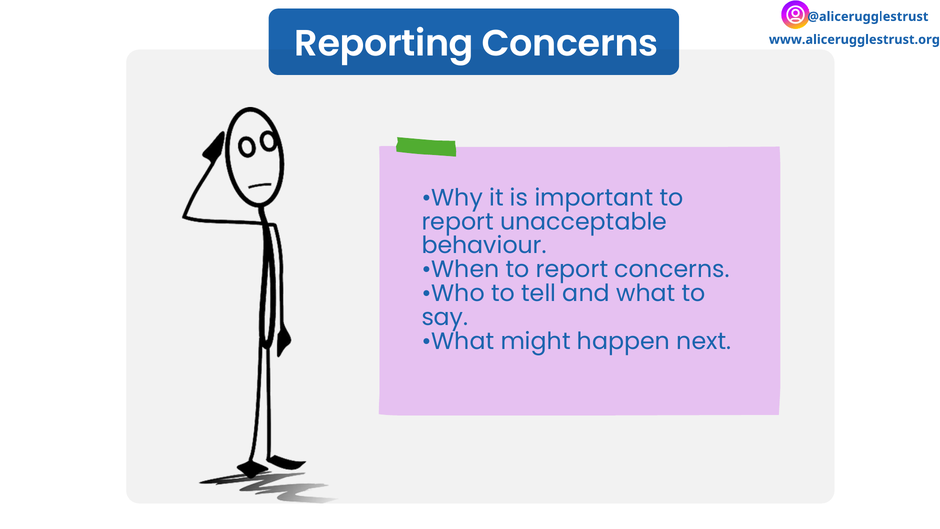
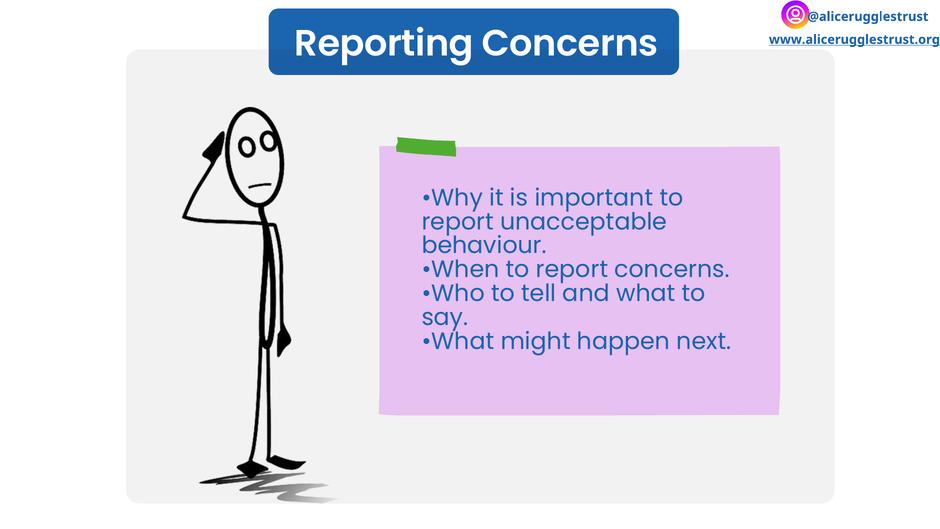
www.alicerugglestrust.org underline: none -> present
